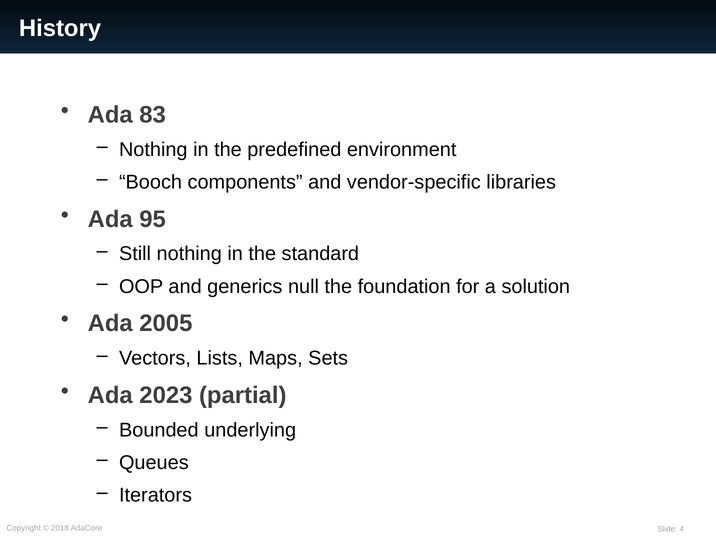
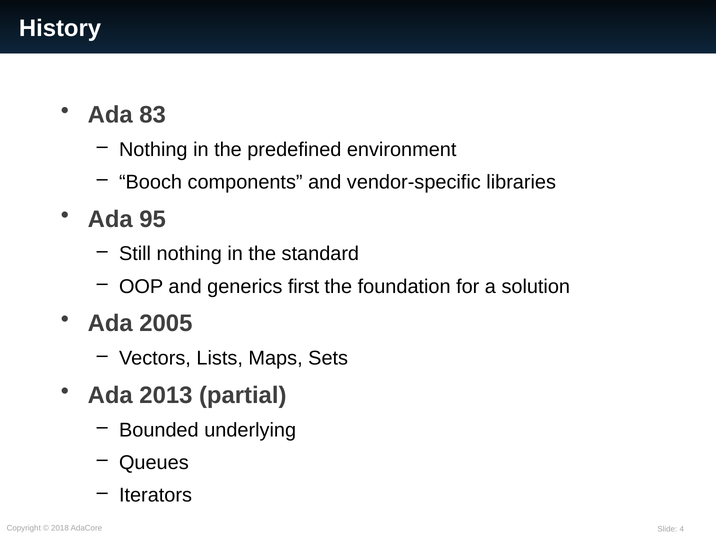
null: null -> first
2023: 2023 -> 2013
